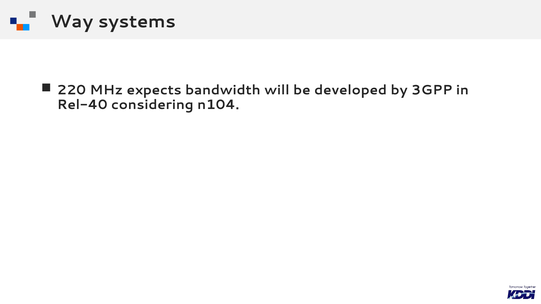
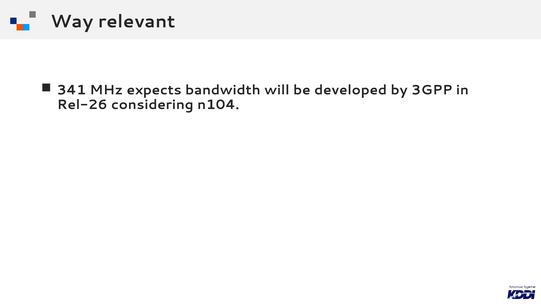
systems: systems -> relevant
220: 220 -> 341
Rel-40: Rel-40 -> Rel-26
